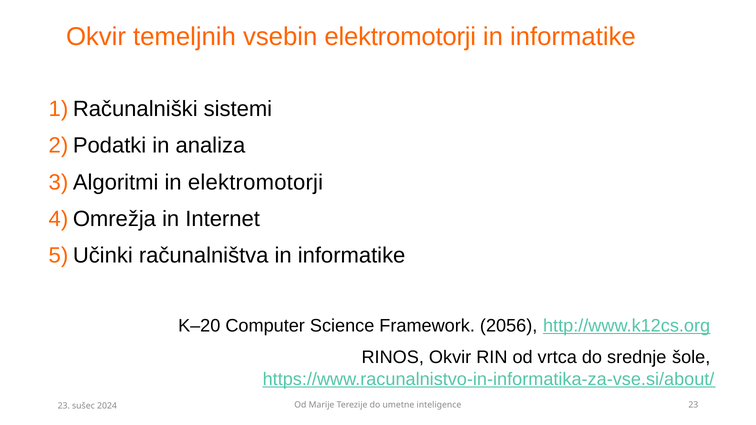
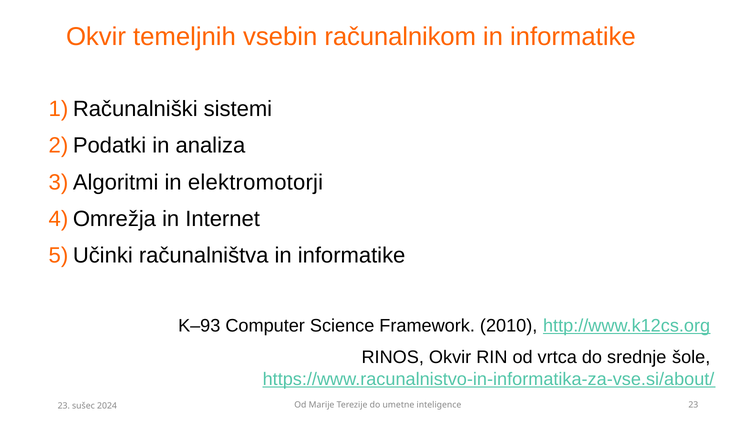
vsebin elektromotorji: elektromotorji -> računalnikom
K–20: K–20 -> K–93
2056: 2056 -> 2010
